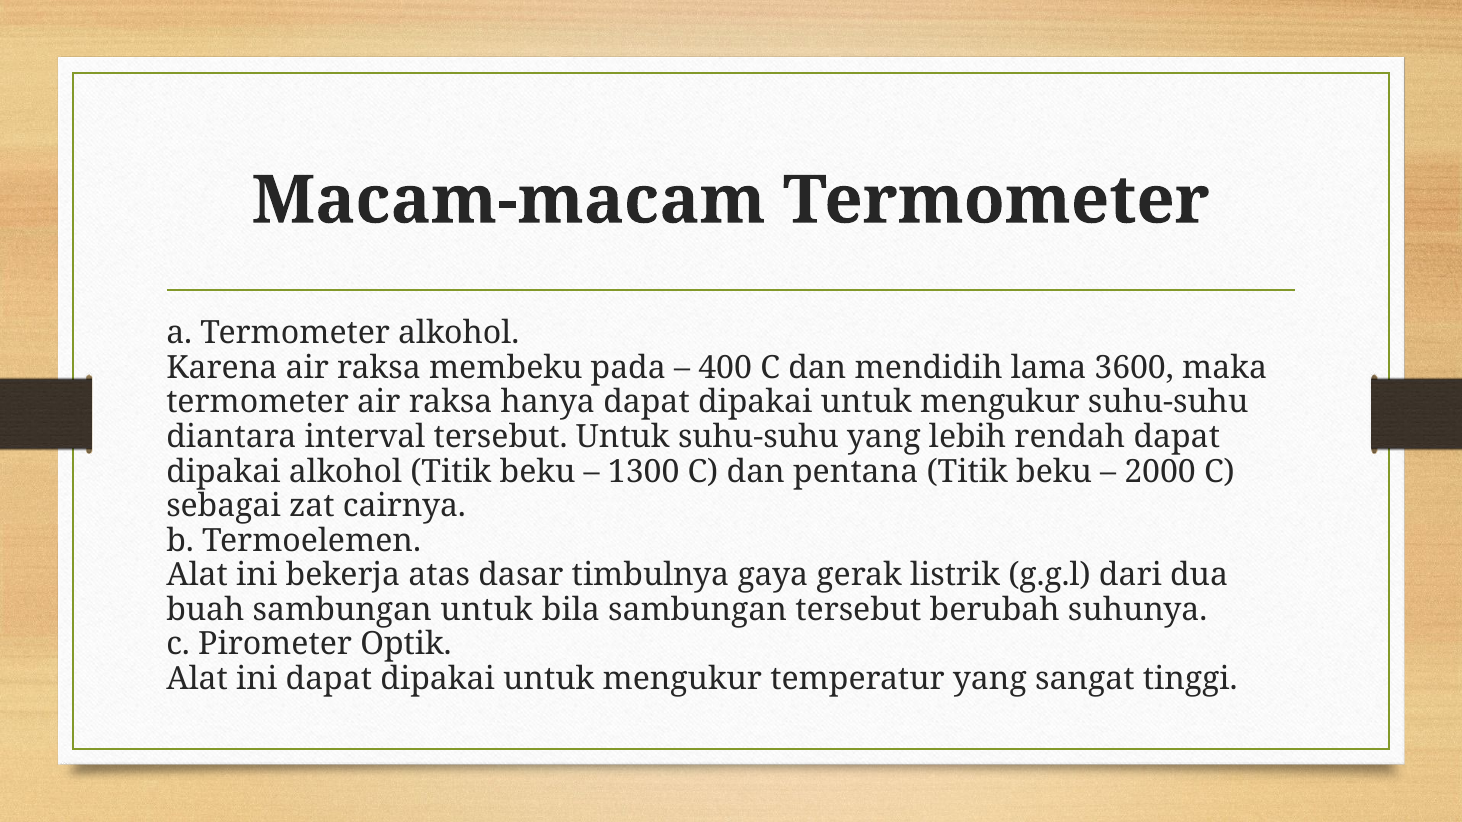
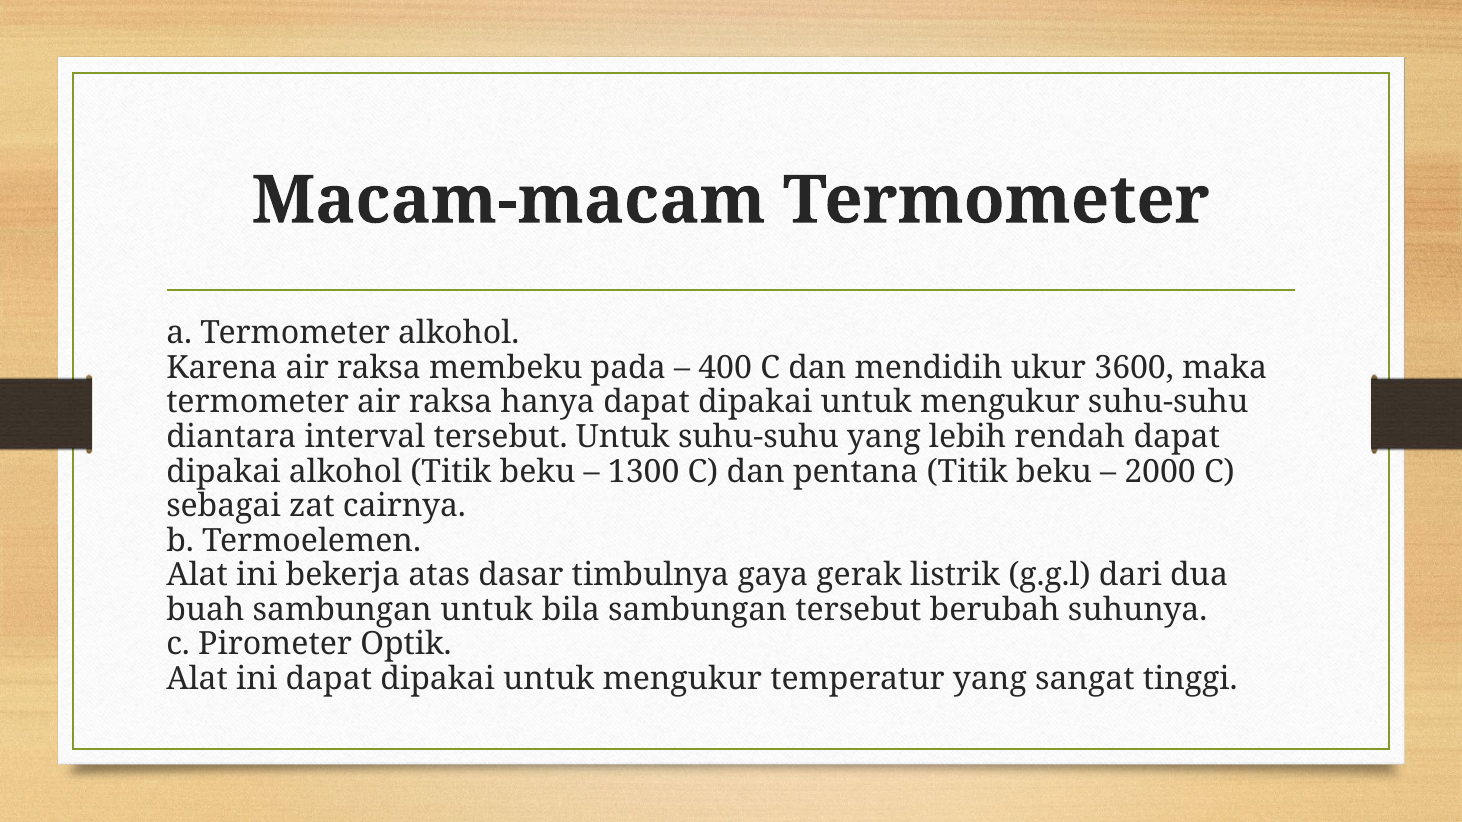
lama: lama -> ukur
